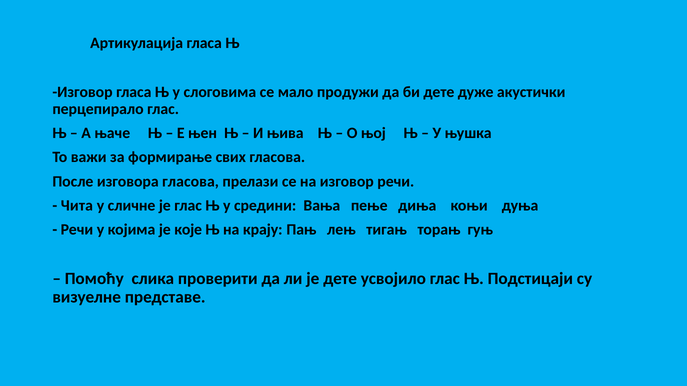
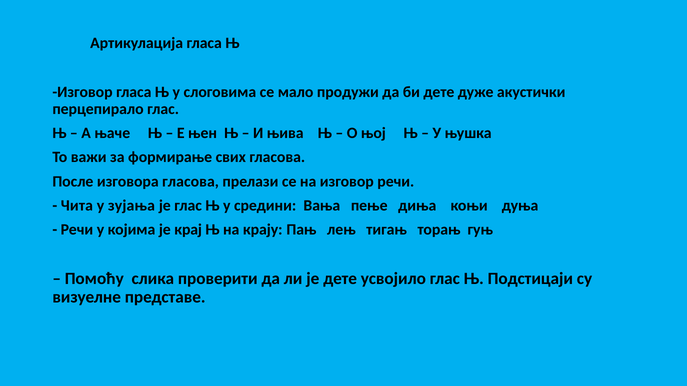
сличне: сличне -> зујања
које: које -> крај
